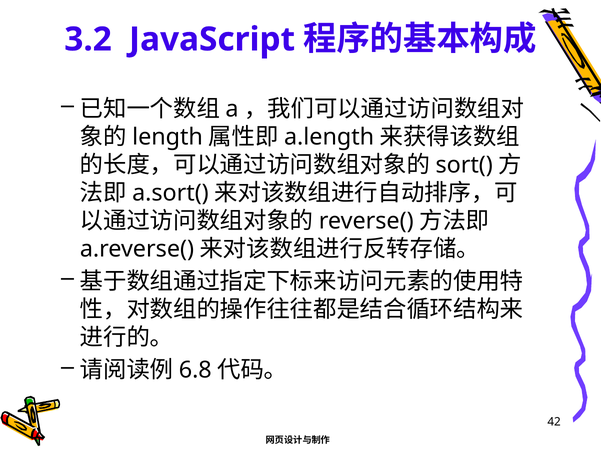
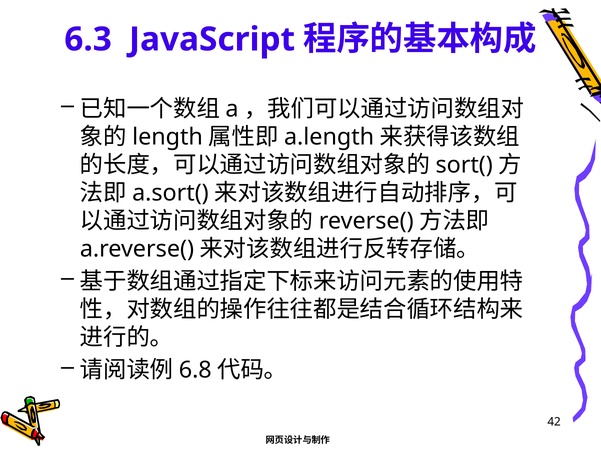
3.2: 3.2 -> 6.3
